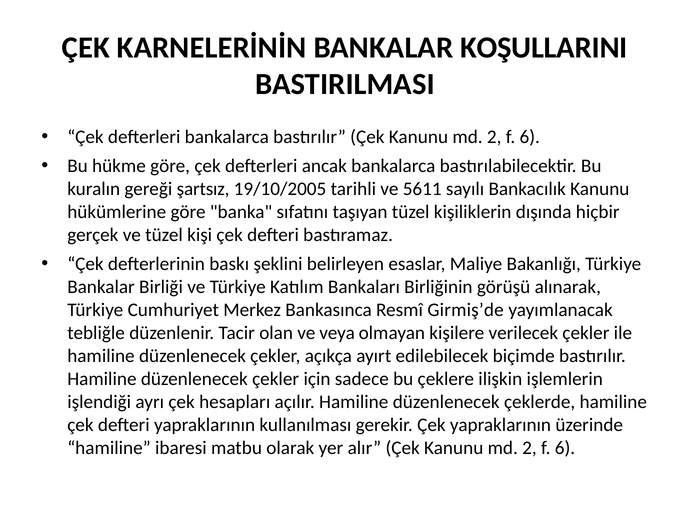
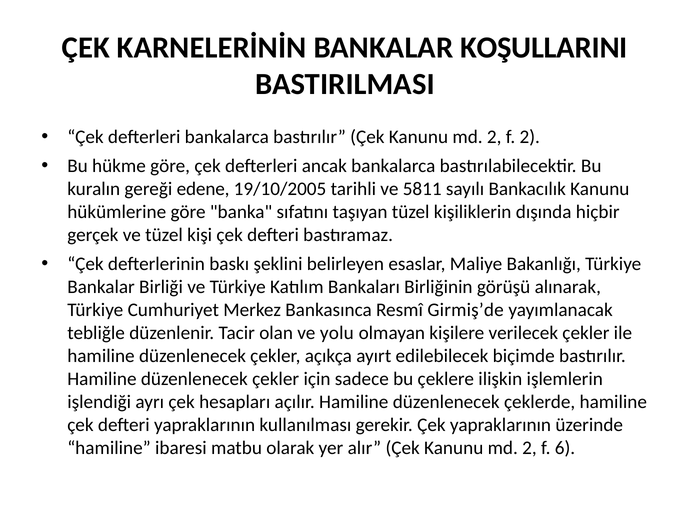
6 at (530, 137): 6 -> 2
şartsız: şartsız -> edene
5611: 5611 -> 5811
veya: veya -> yolu
